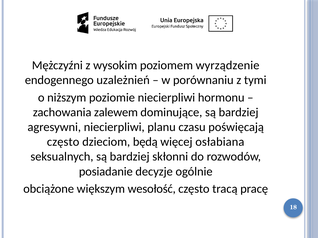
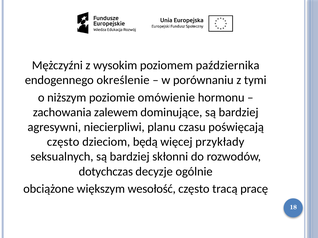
wyrządzenie: wyrządzenie -> października
uzależnień: uzależnień -> określenie
poziomie niecierpliwi: niecierpliwi -> omówienie
osłabiana: osłabiana -> przykłady
posiadanie: posiadanie -> dotychczas
